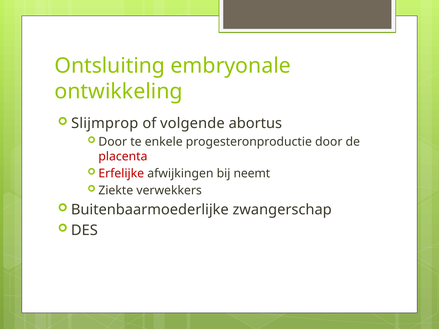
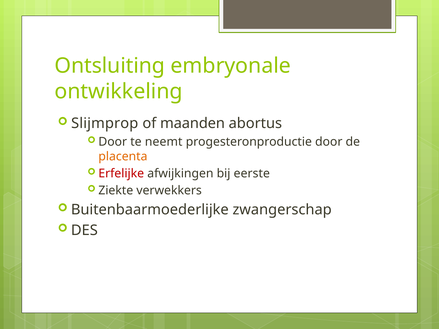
volgende: volgende -> maanden
enkele: enkele -> neemt
placenta colour: red -> orange
neemt: neemt -> eerste
